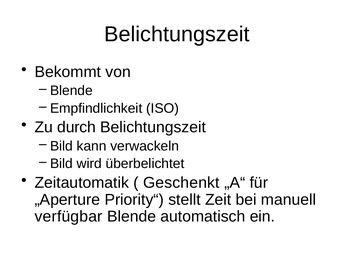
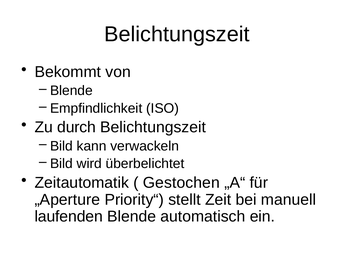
Geschenkt: Geschenkt -> Gestochen
verfügbar: verfügbar -> laufenden
